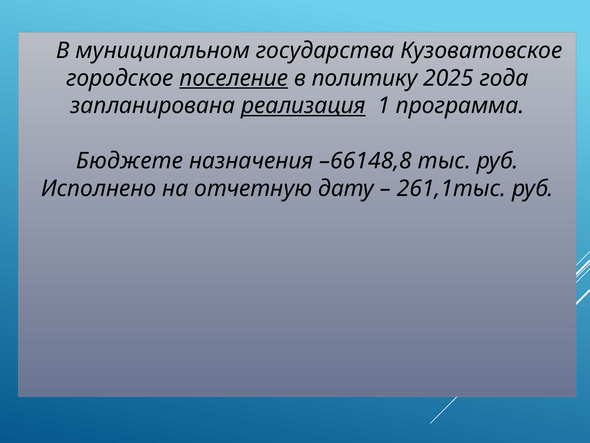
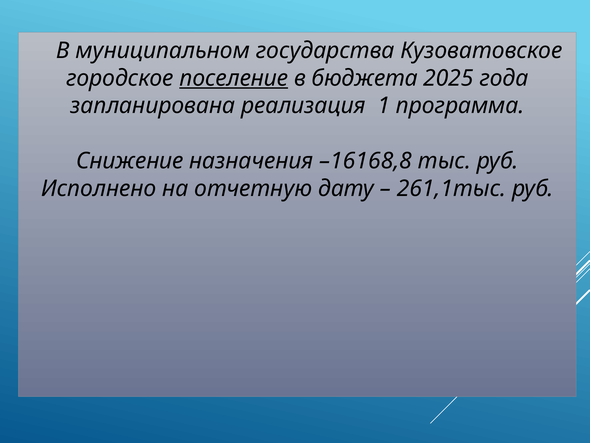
политику: политику -> бюджета
реализация underline: present -> none
Бюджете: Бюджете -> Снижение
–66148,8: –66148,8 -> –16168,8
